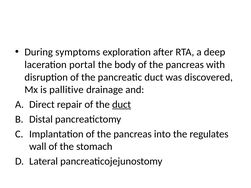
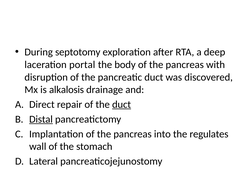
symptoms: symptoms -> septotomy
pallitive: pallitive -> alkalosis
Distal underline: none -> present
